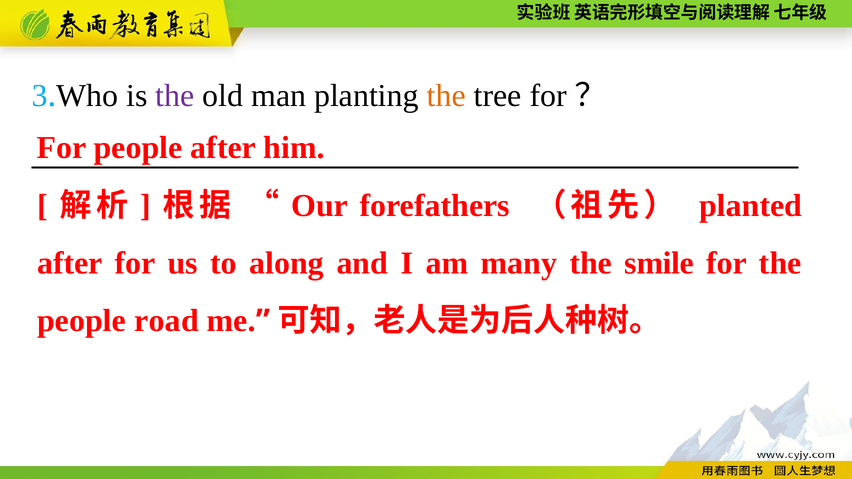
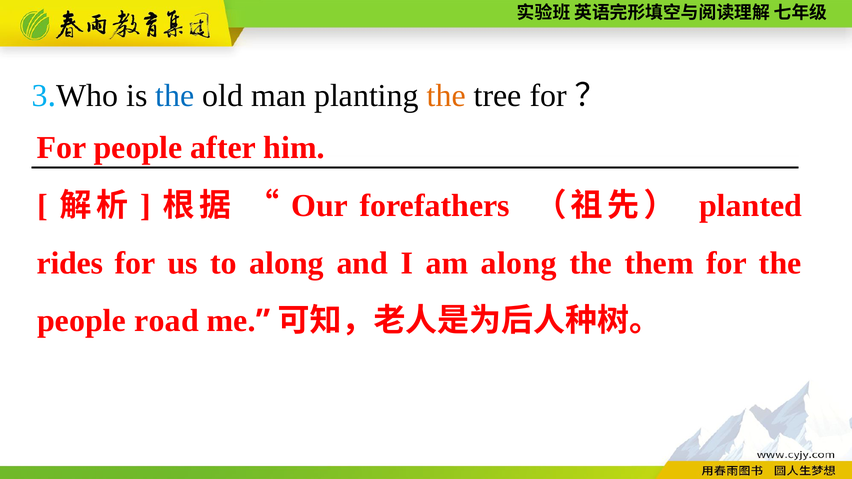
the at (175, 96) colour: purple -> blue
after at (70, 264): after -> rides
am many: many -> along
smile: smile -> them
